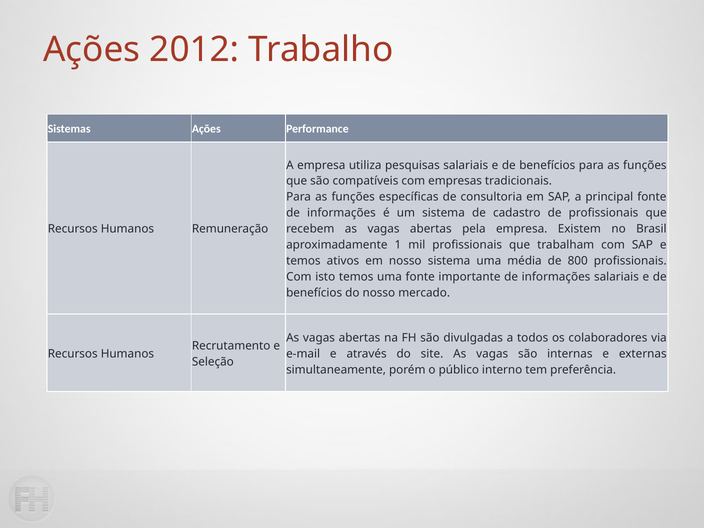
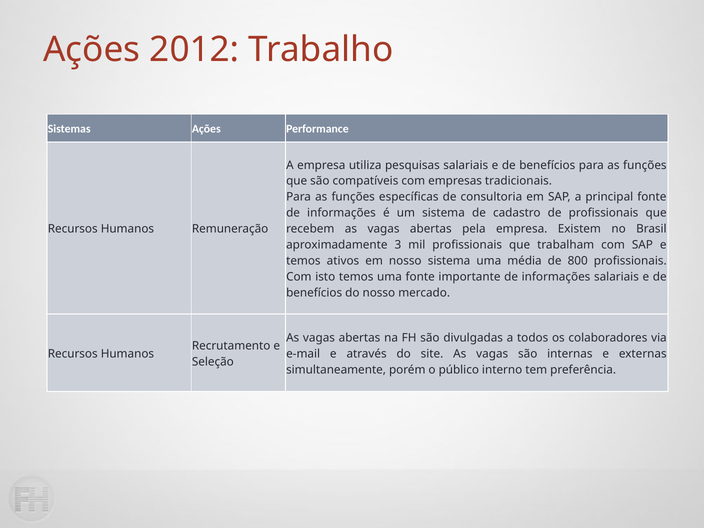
1: 1 -> 3
